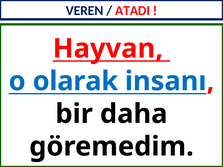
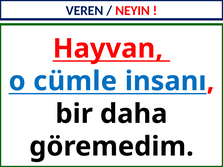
ATADI: ATADI -> NEYIN
olarak: olarak -> cümle
